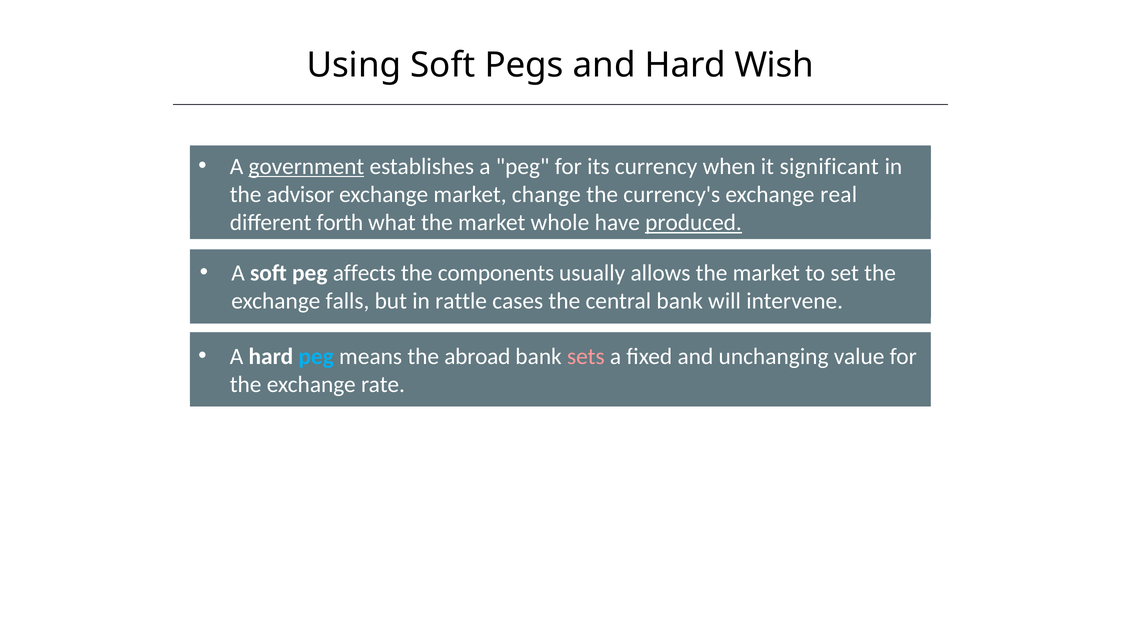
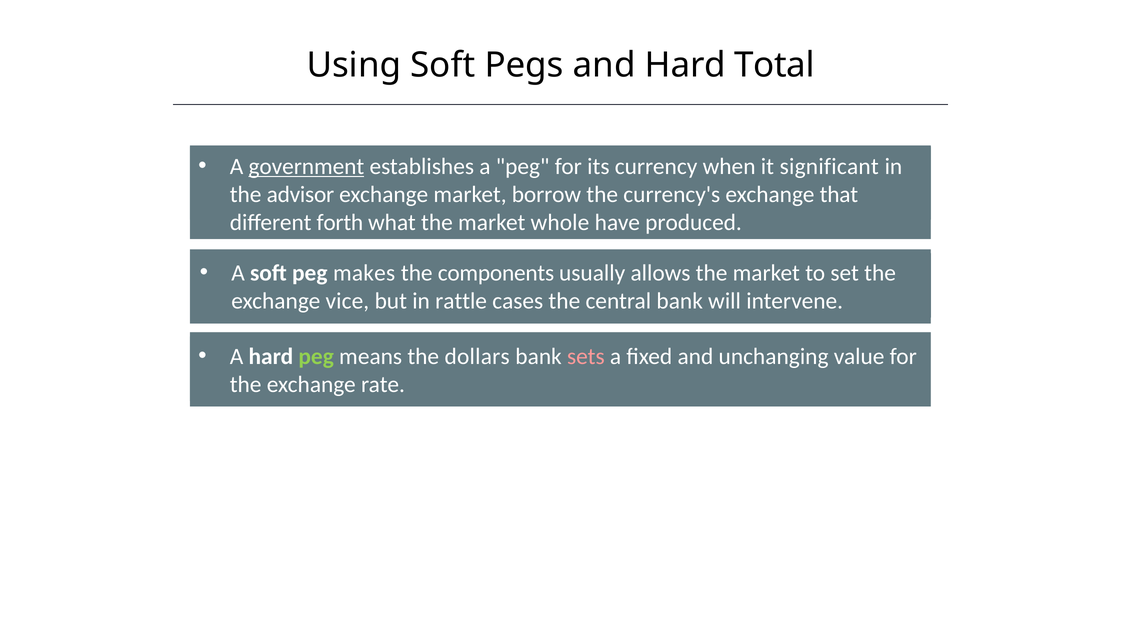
Wish: Wish -> Total
change: change -> borrow
real: real -> that
produced underline: present -> none
affects: affects -> makes
falls: falls -> vice
peg at (316, 356) colour: light blue -> light green
abroad: abroad -> dollars
